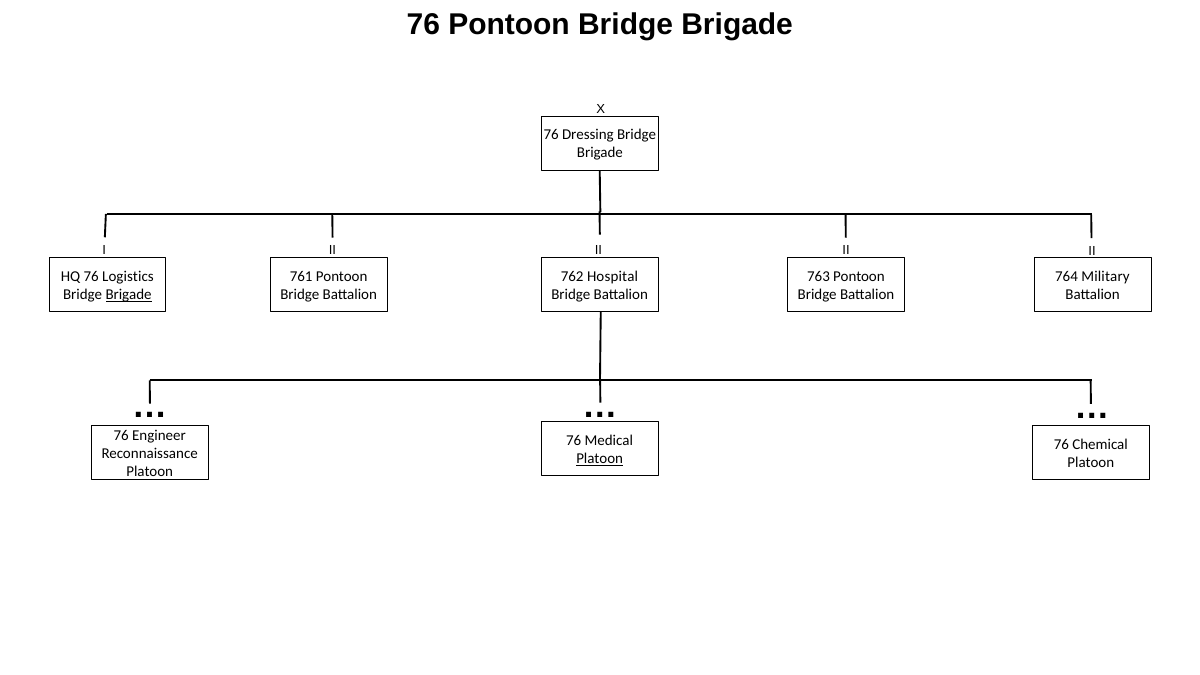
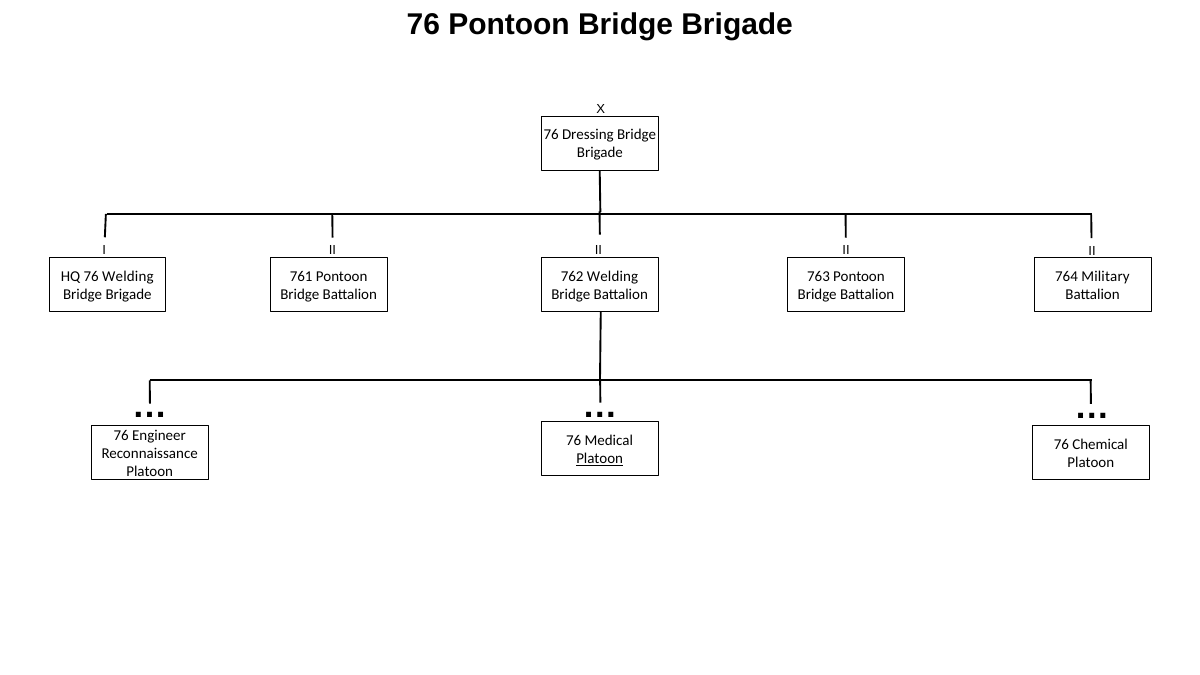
76 Logistics: Logistics -> Welding
762 Hospital: Hospital -> Welding
Brigade at (129, 295) underline: present -> none
